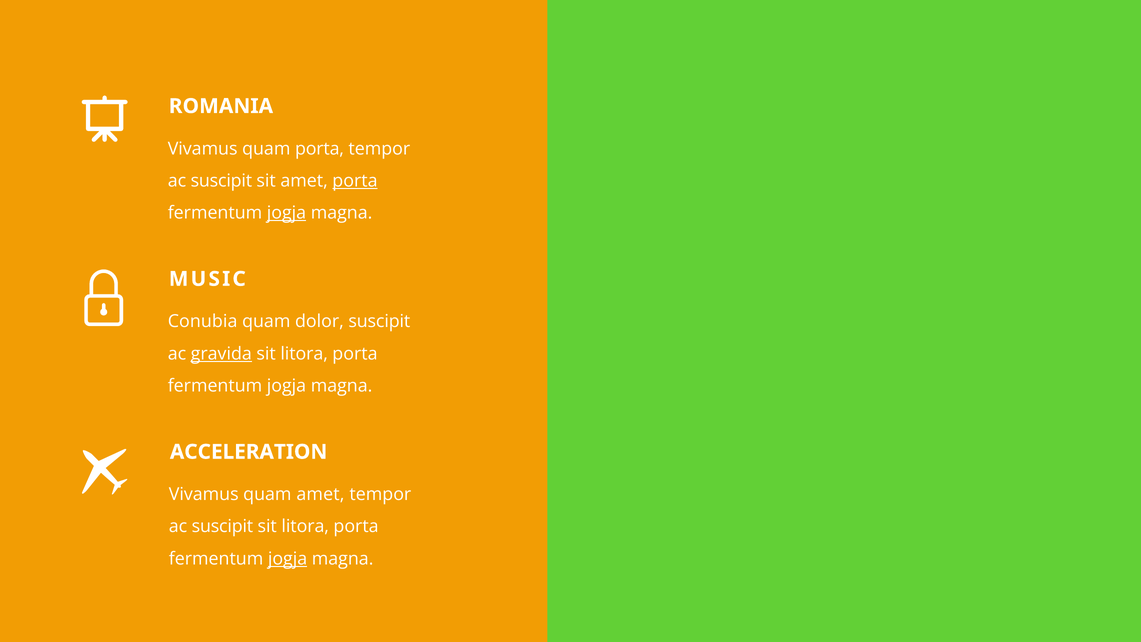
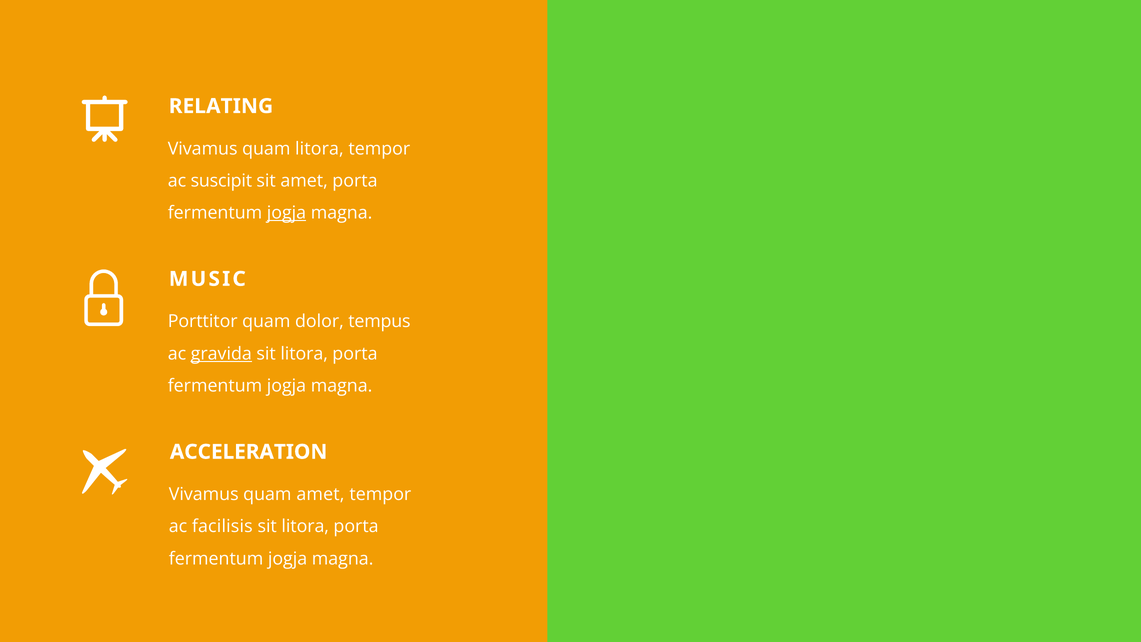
ROMANIA: ROMANIA -> RELATING
quam porta: porta -> litora
porta at (355, 181) underline: present -> none
Conubia: Conubia -> Porttitor
dolor suscipit: suscipit -> tempus
suscipit at (222, 526): suscipit -> facilisis
jogja at (288, 558) underline: present -> none
